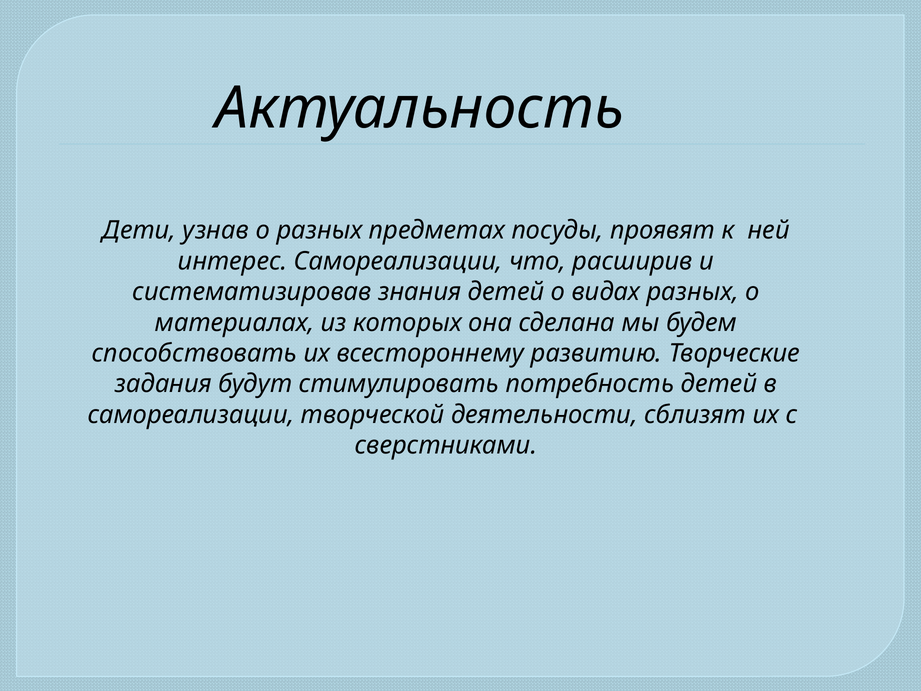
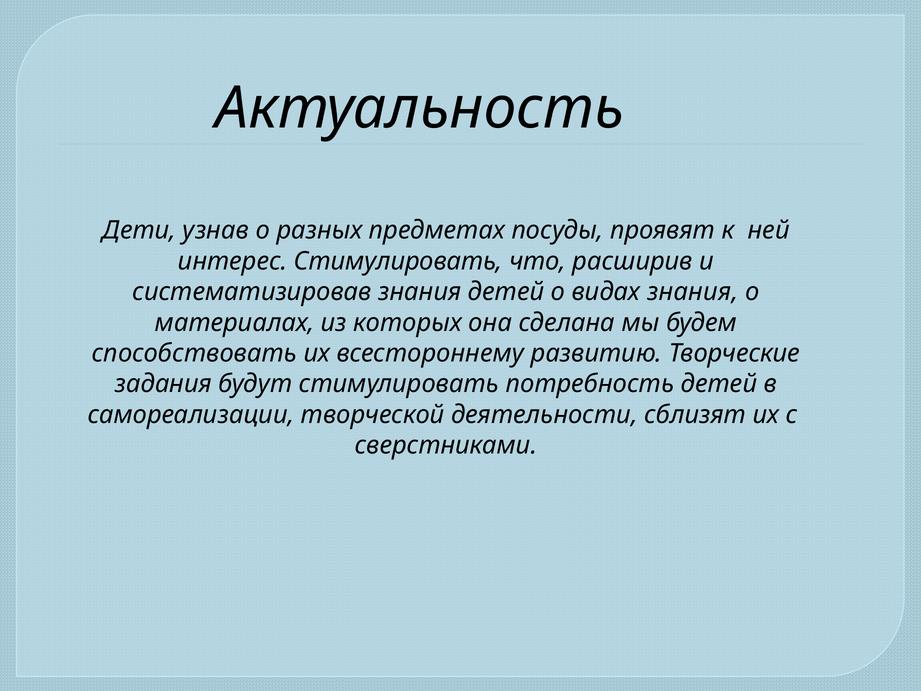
интерес Самореализации: Самореализации -> Стимулировать
видах разных: разных -> знания
